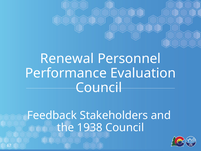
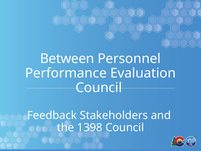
Renewal: Renewal -> Between
1938: 1938 -> 1398
